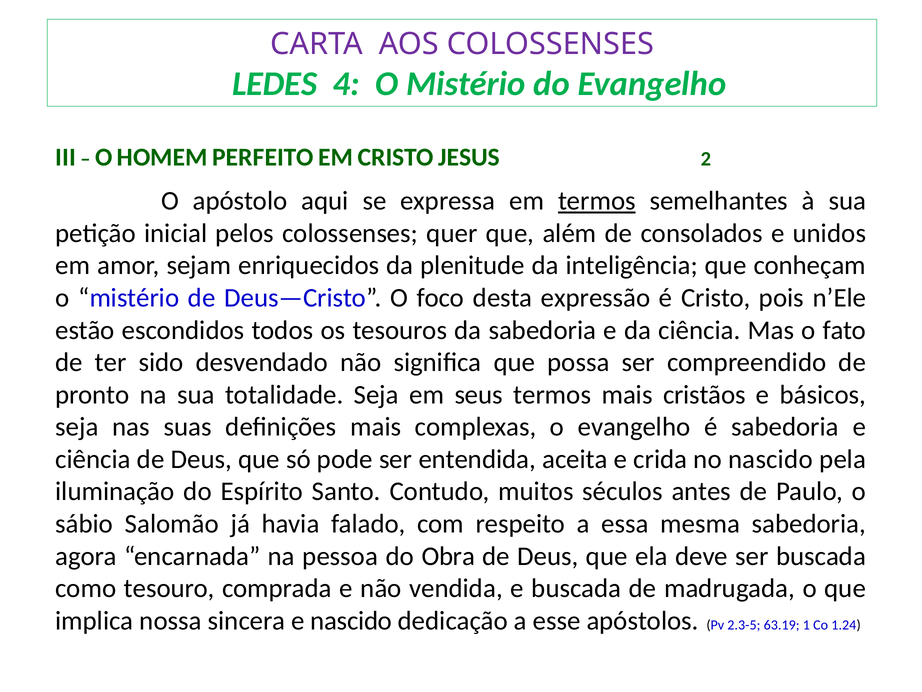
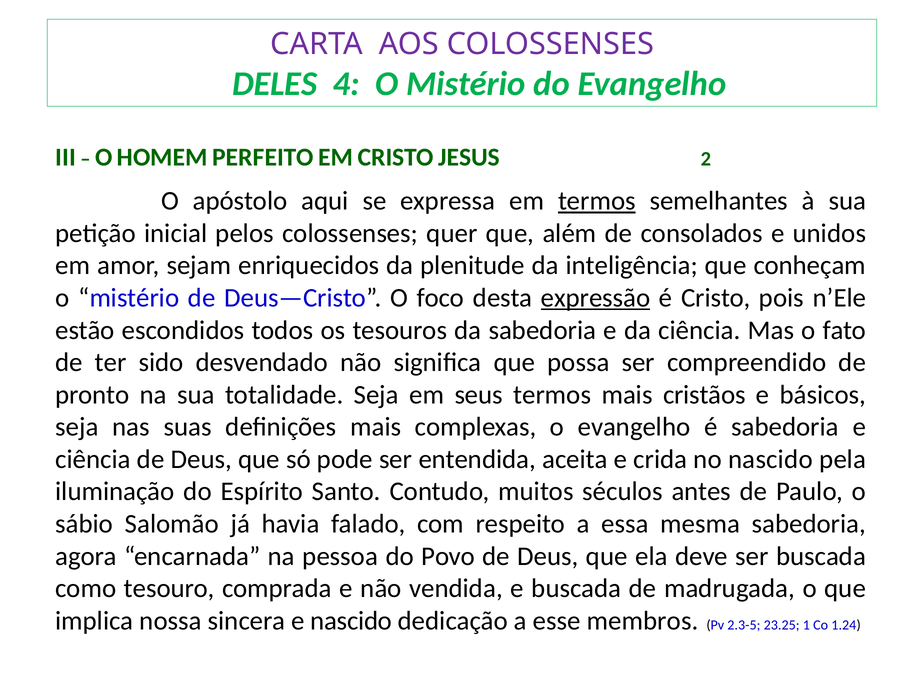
LEDES: LEDES -> DELES
expressão underline: none -> present
Obra: Obra -> Povo
apóstolos: apóstolos -> membros
63.19: 63.19 -> 23.25
